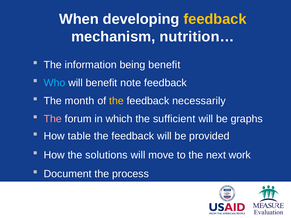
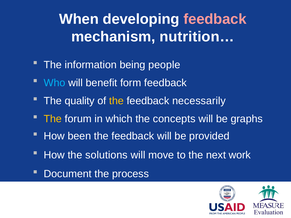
feedback at (215, 19) colour: yellow -> pink
being benefit: benefit -> people
note: note -> form
month: month -> quality
The at (53, 119) colour: pink -> yellow
sufficient: sufficient -> concepts
table: table -> been
